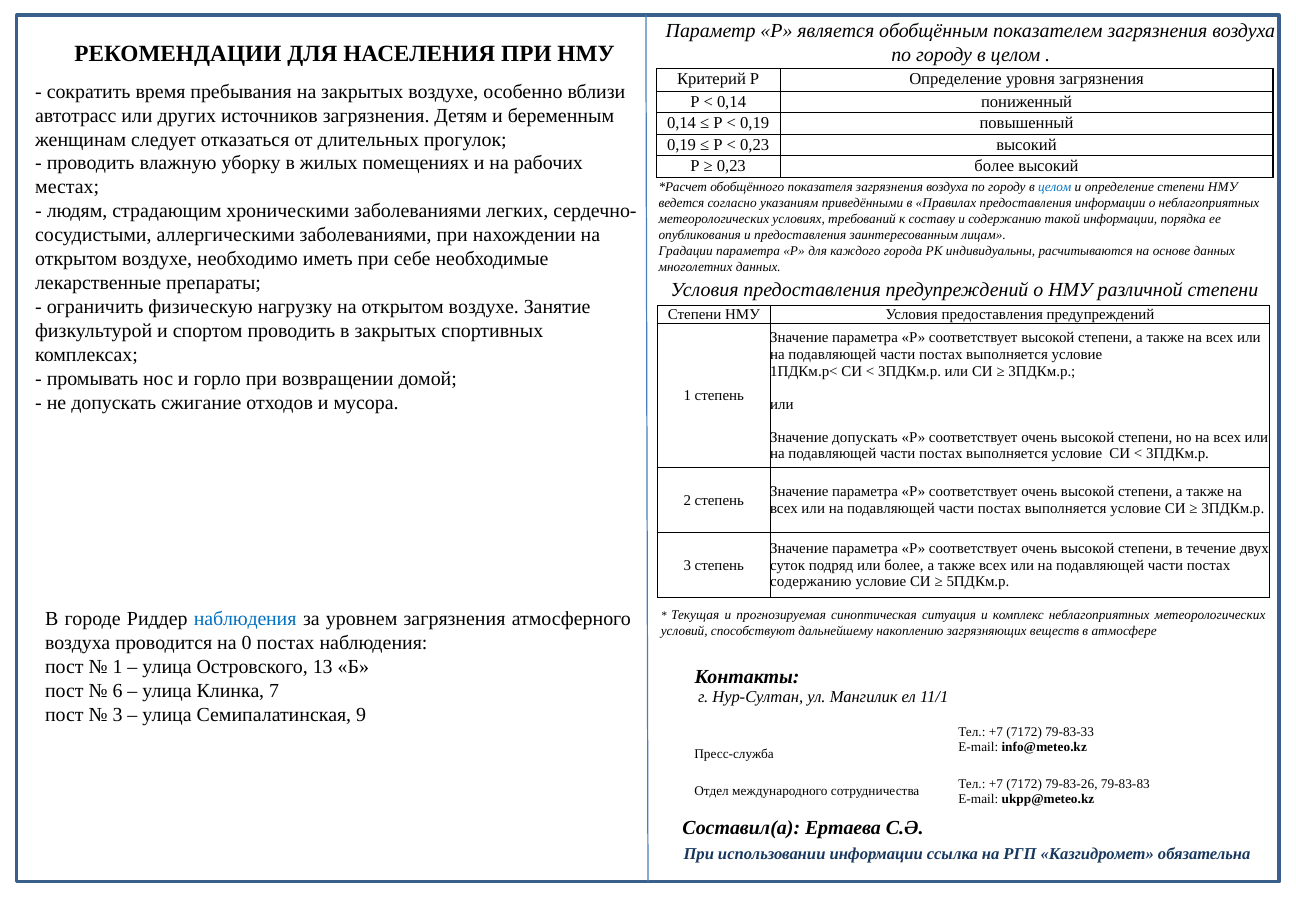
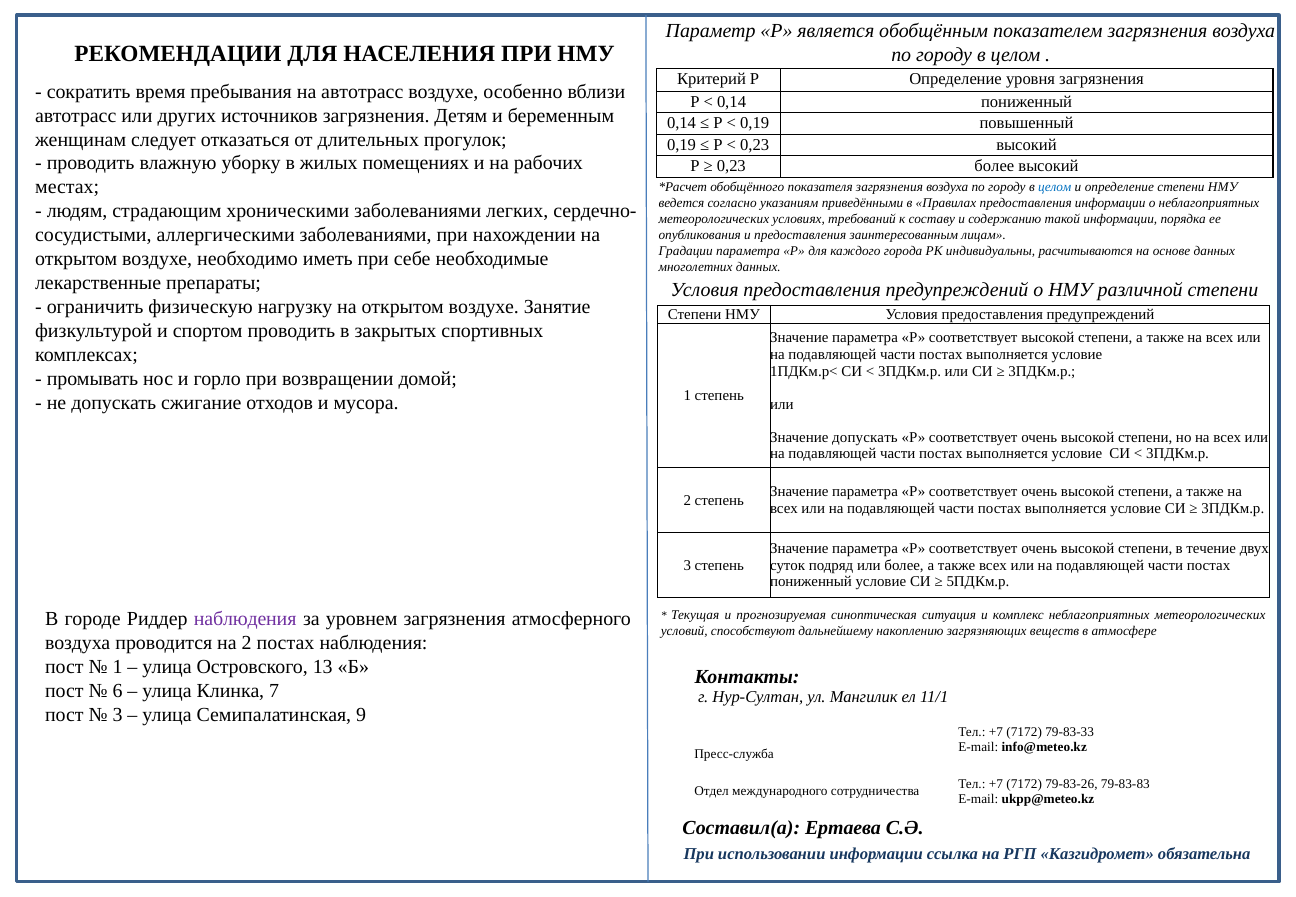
на закрытых: закрытых -> автотрасс
содержанию at (811, 582): содержанию -> пониженный
наблюдения at (245, 619) colour: blue -> purple
на 0: 0 -> 2
